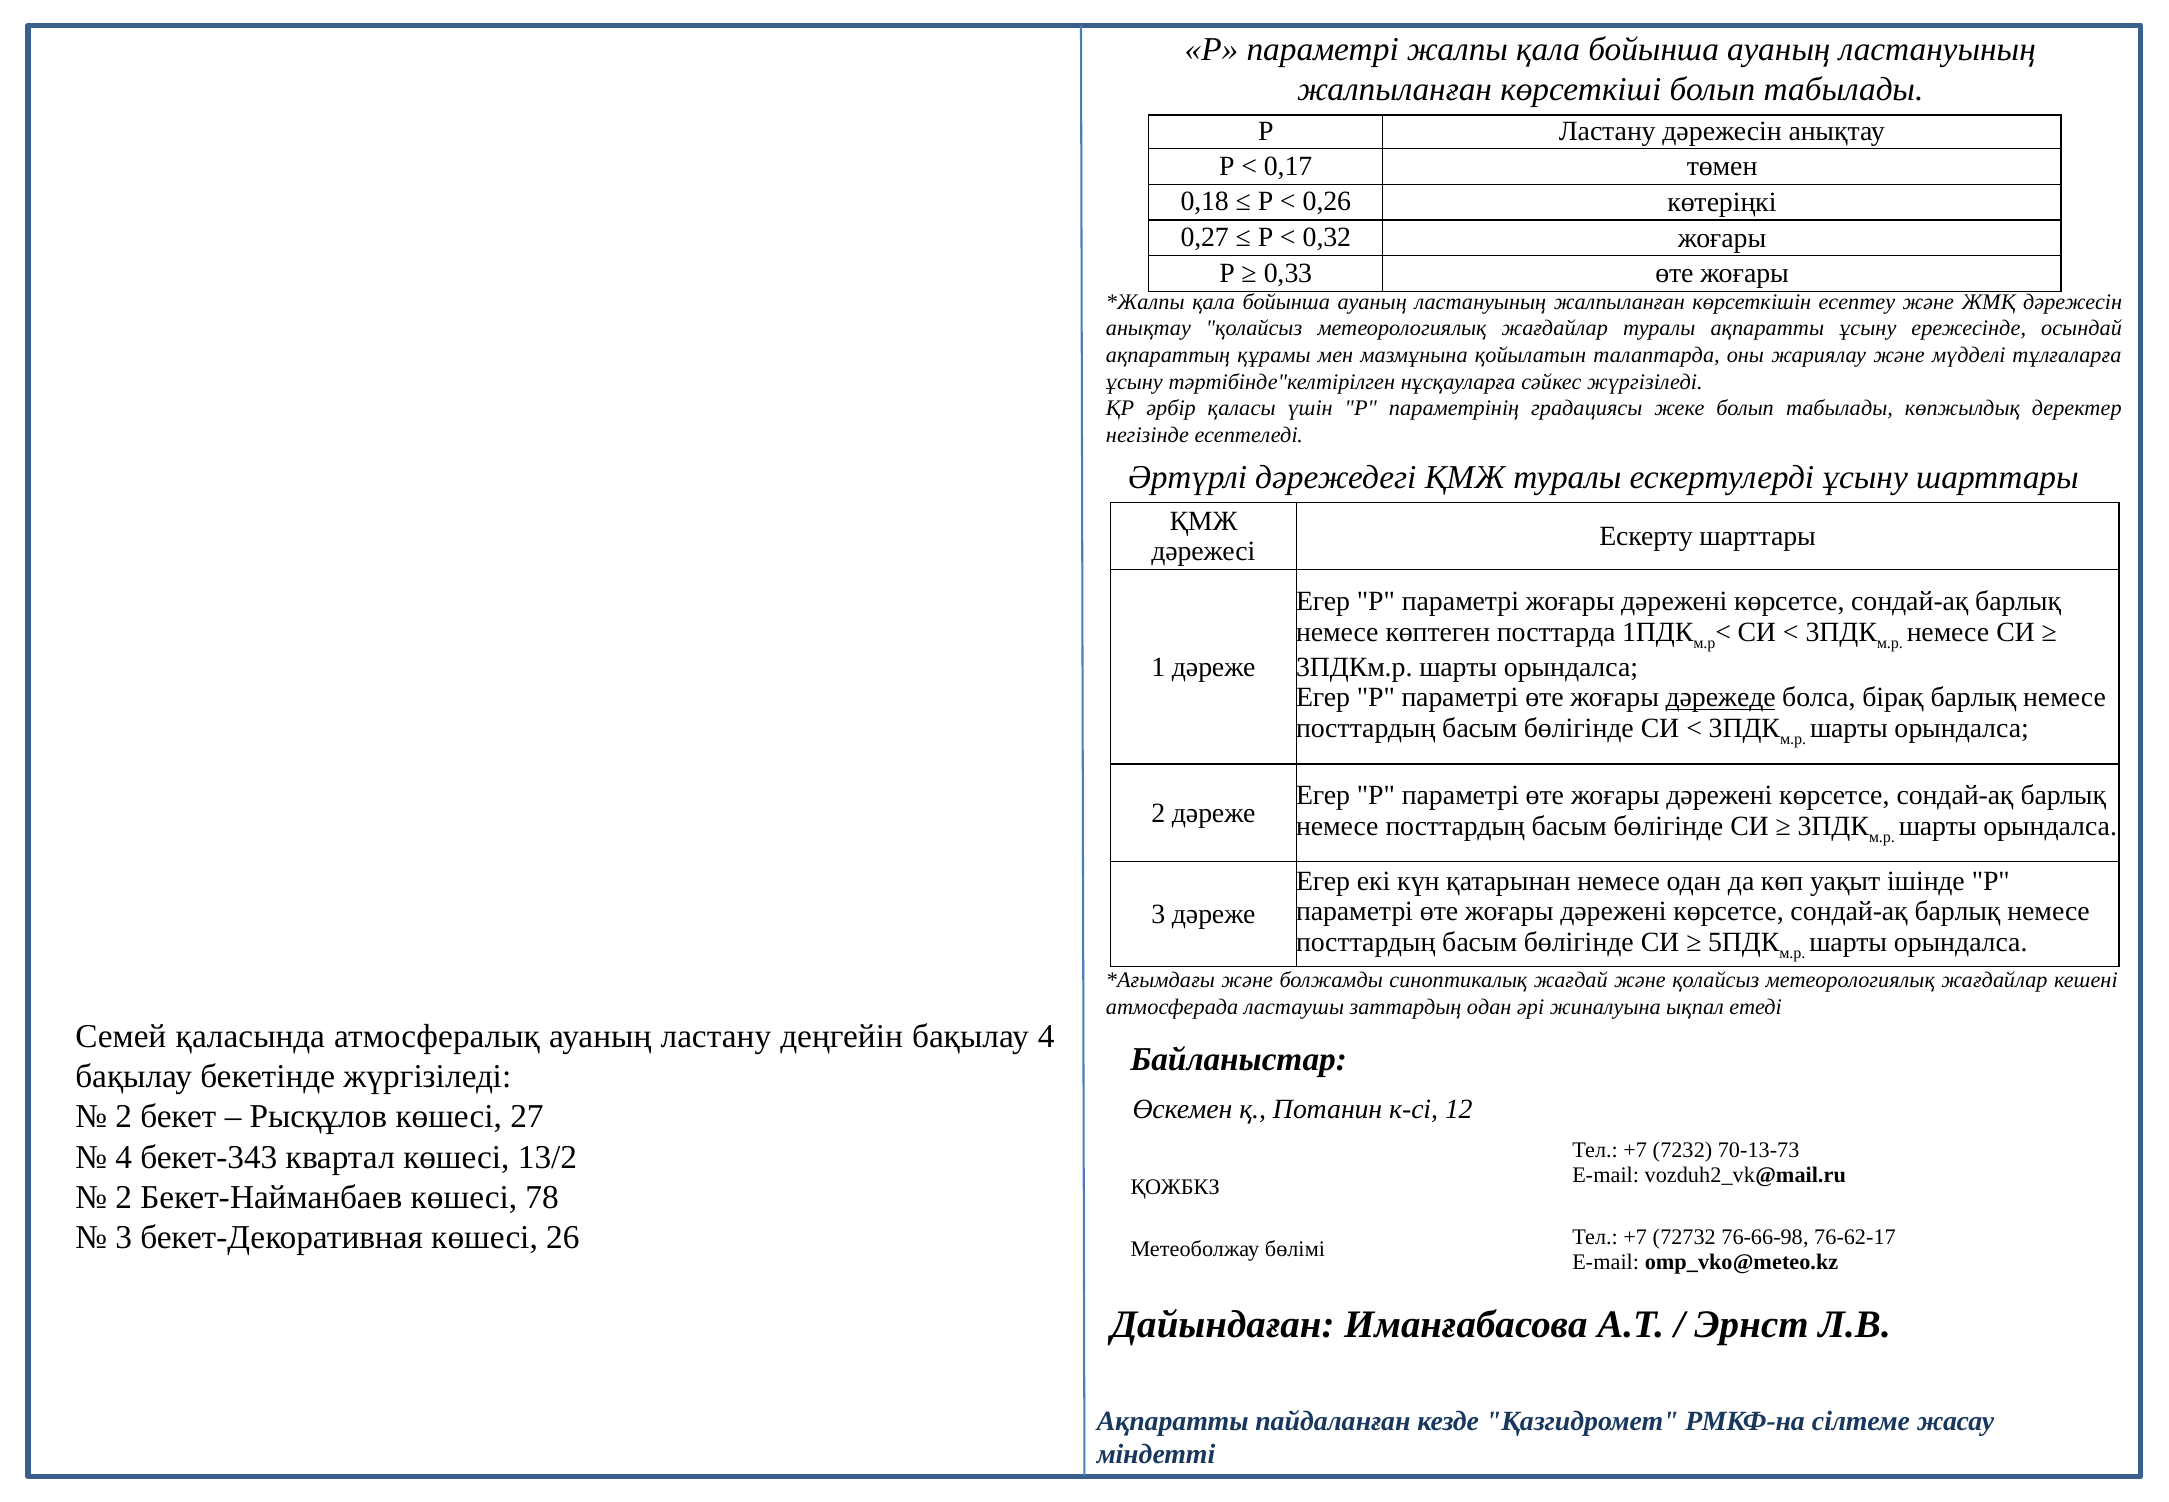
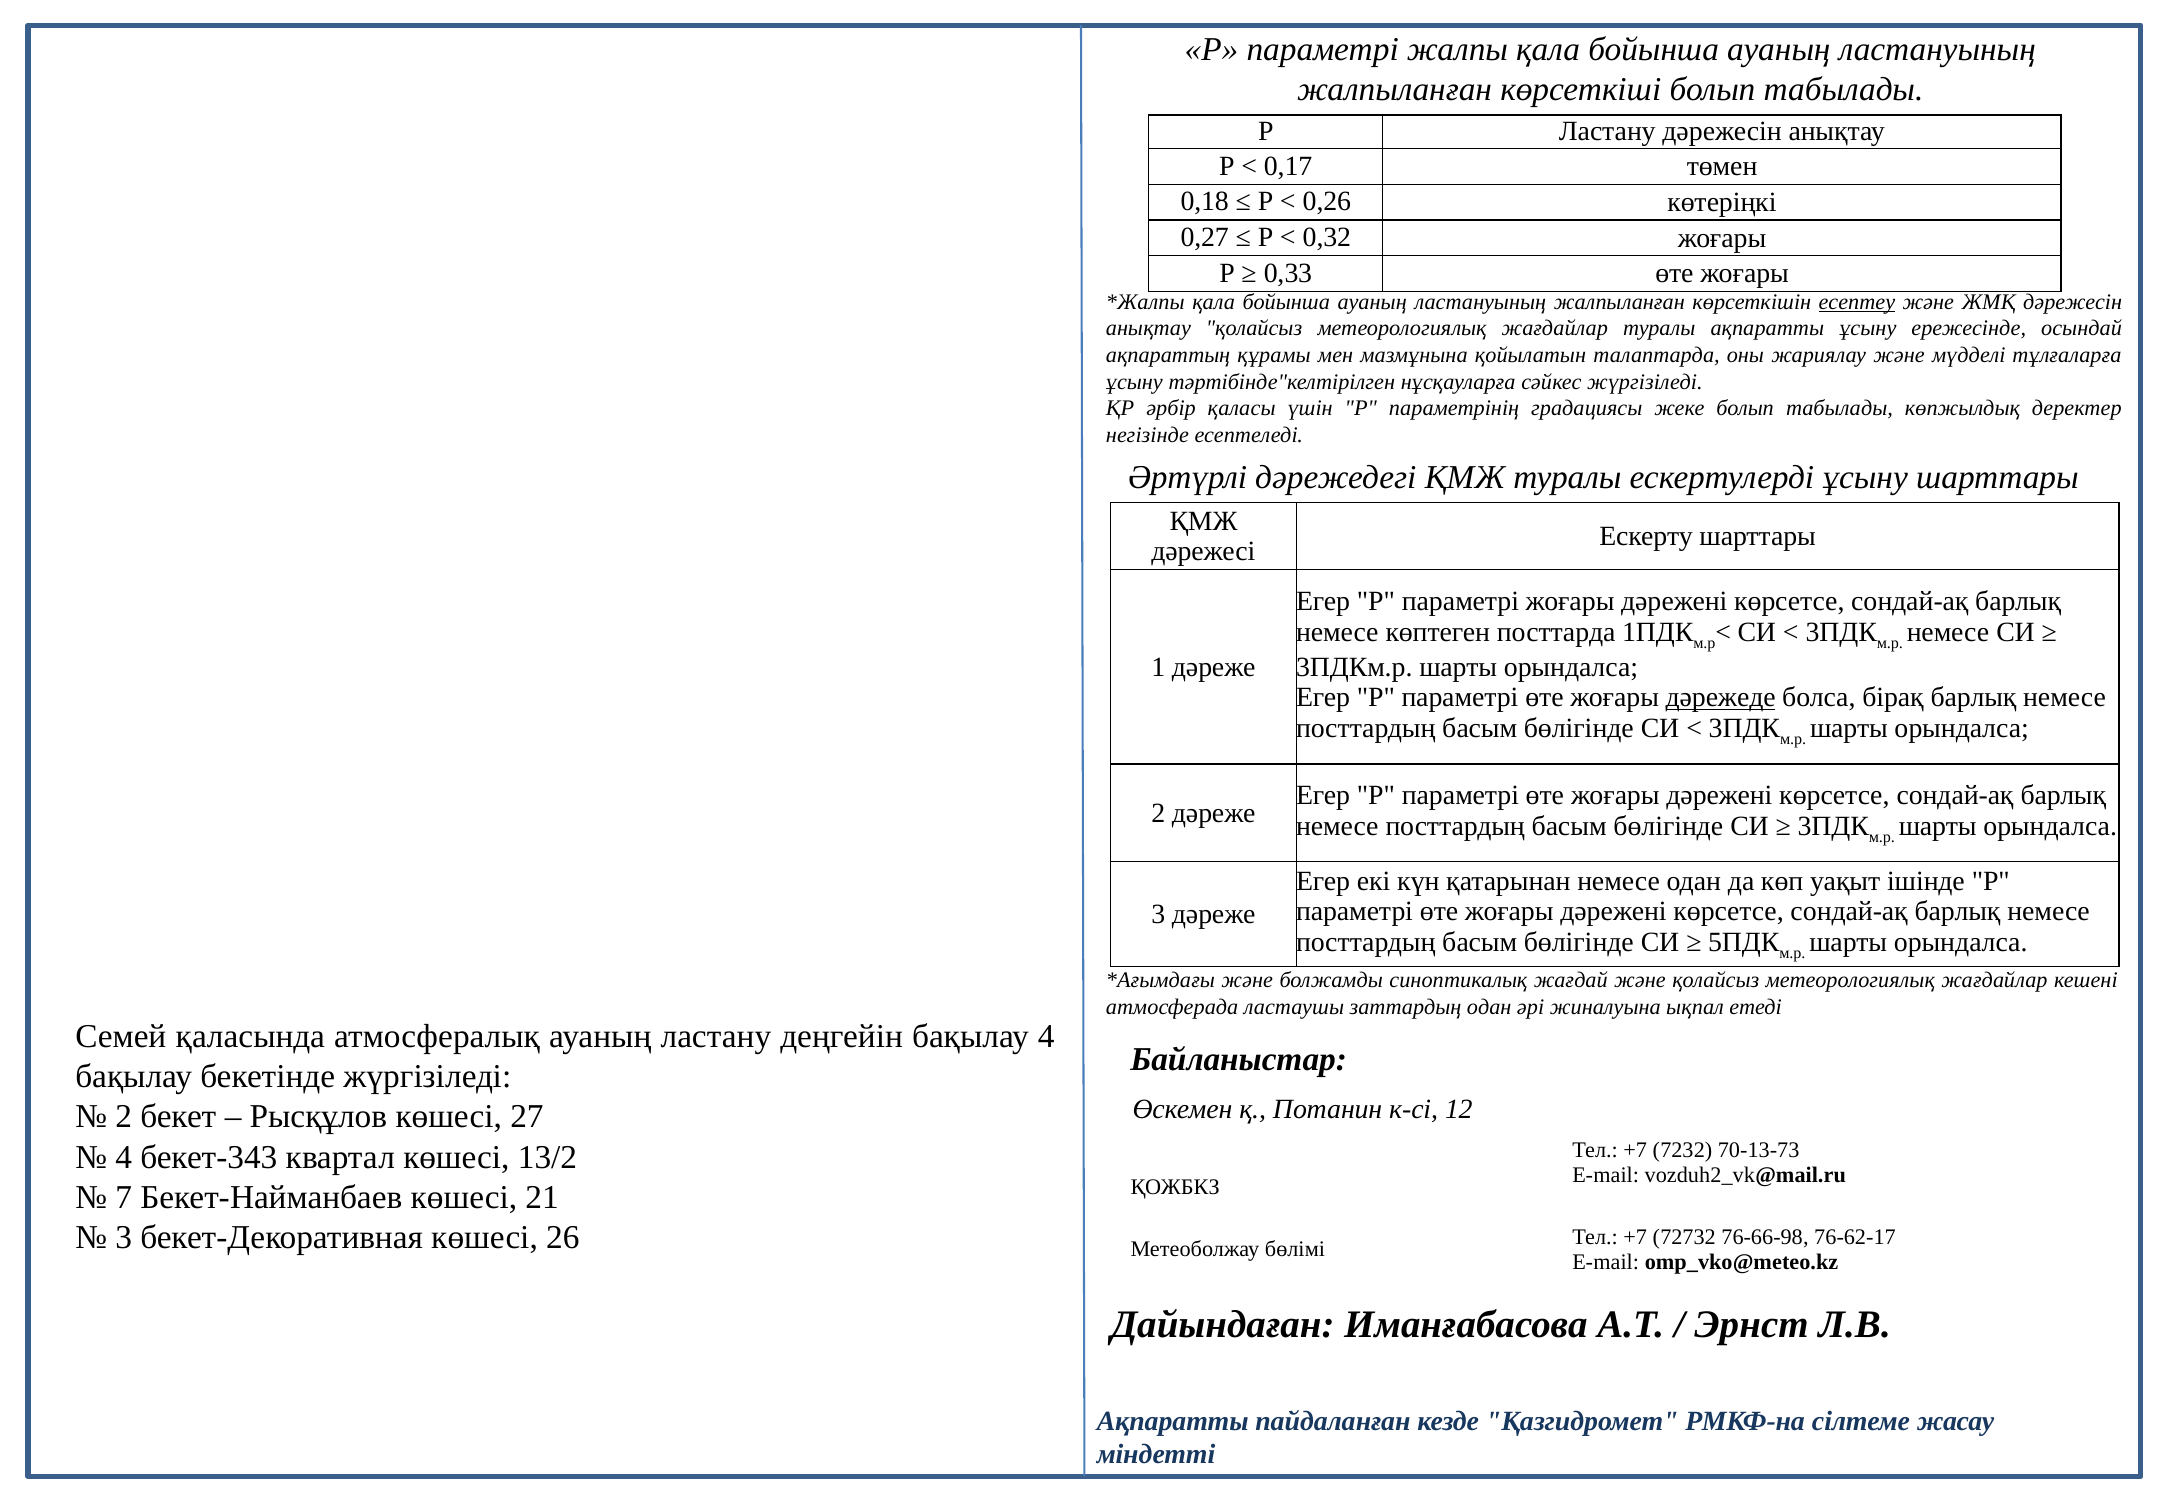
есептеу underline: none -> present
2 at (124, 1197): 2 -> 7
78: 78 -> 21
